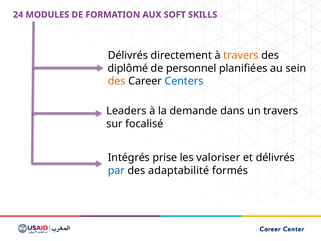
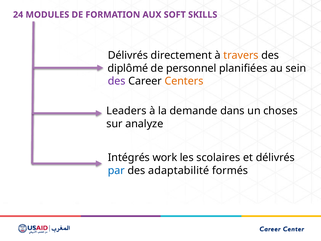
des at (117, 81) colour: orange -> purple
Centers colour: blue -> orange
un travers: travers -> choses
focalisé: focalisé -> analyze
prise: prise -> work
valoriser: valoriser -> scolaires
